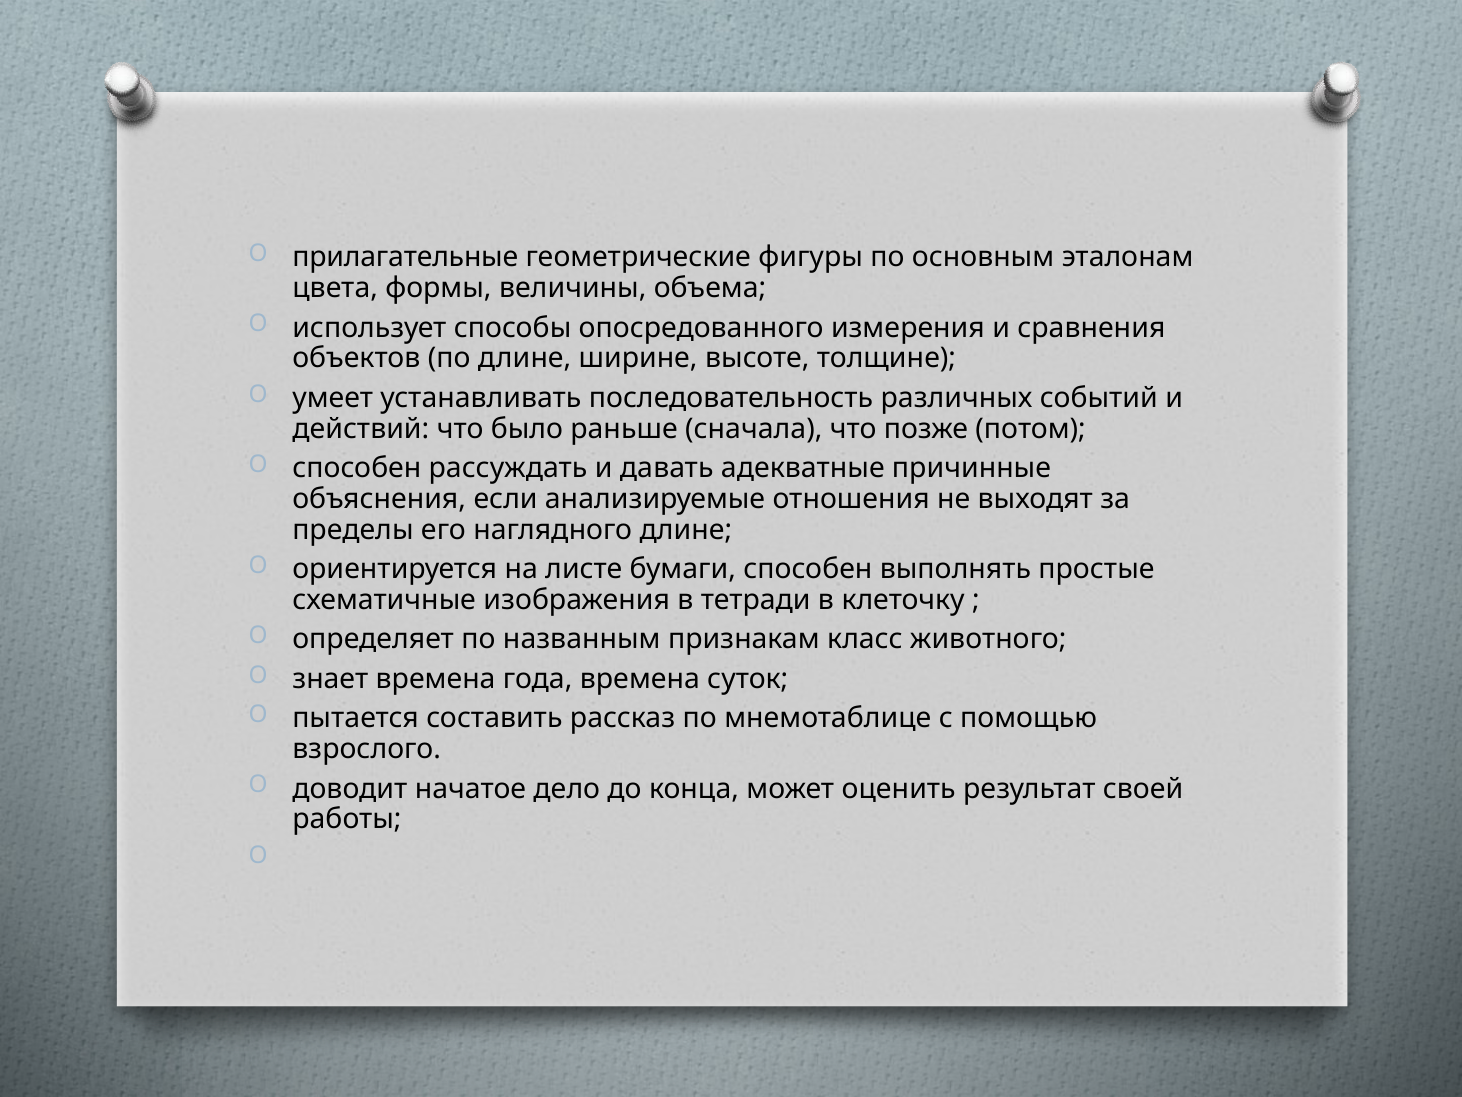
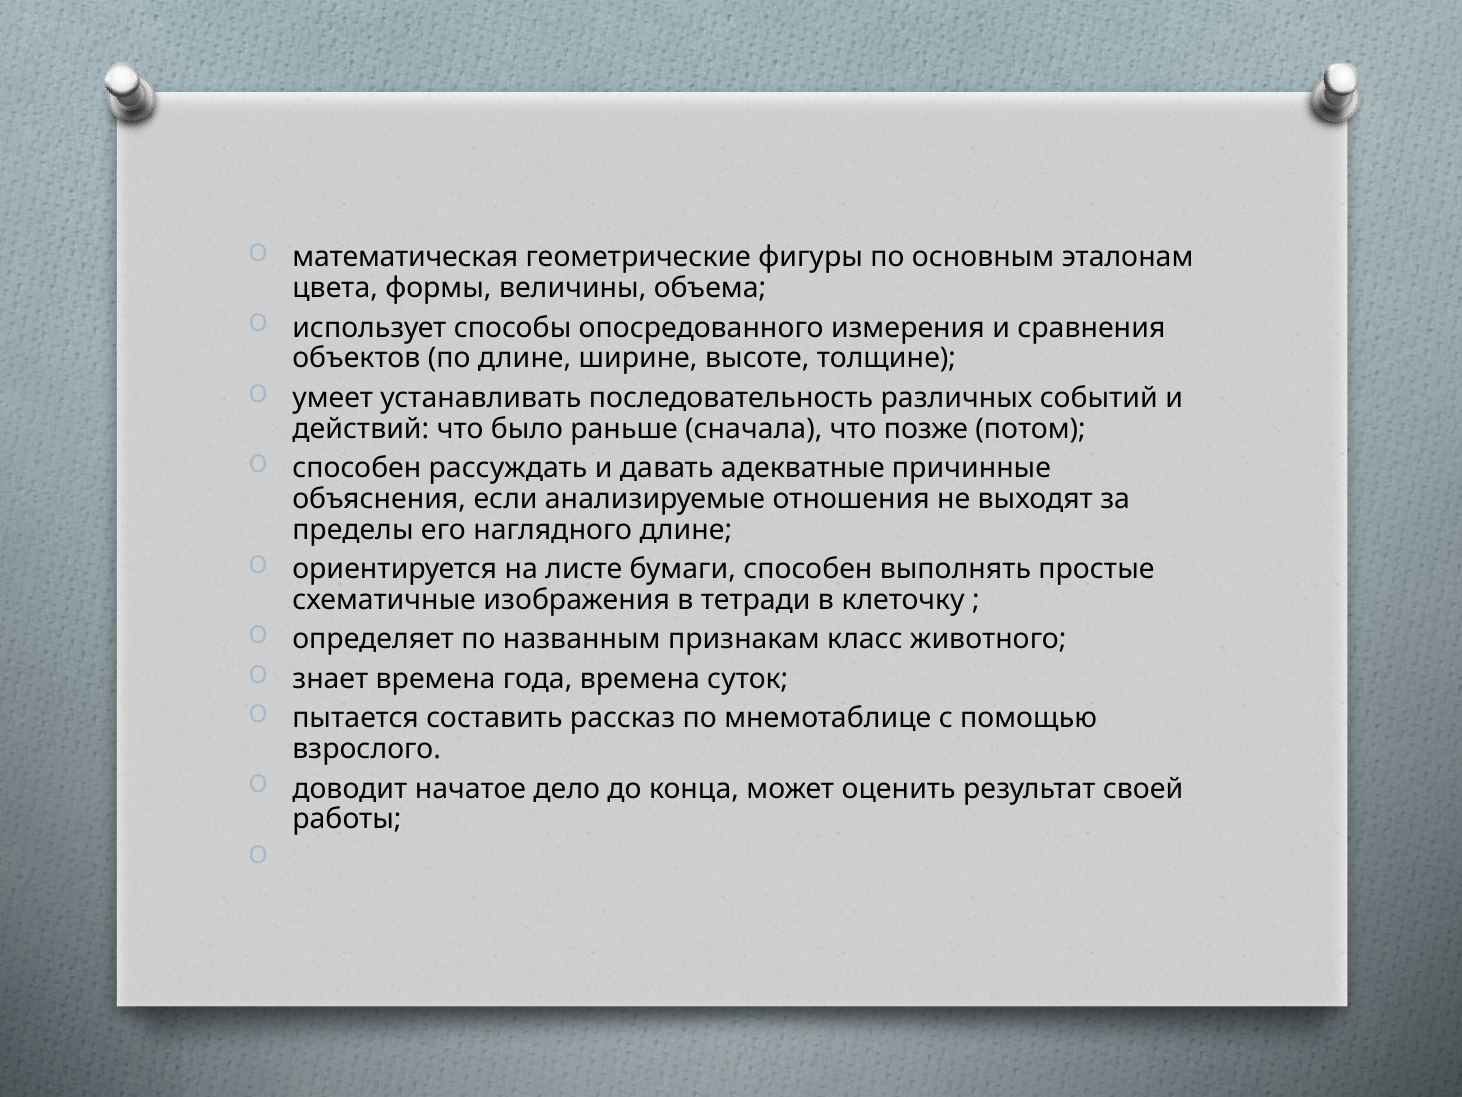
прилагательные: прилагательные -> математическая
